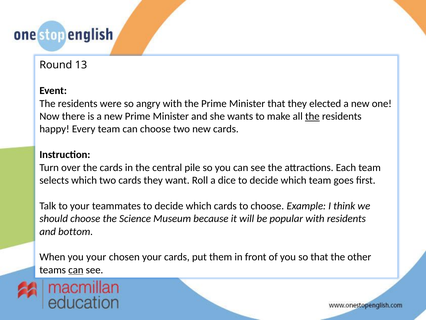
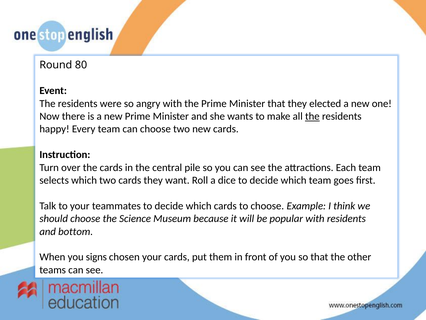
13: 13 -> 80
you your: your -> signs
can at (76, 269) underline: present -> none
